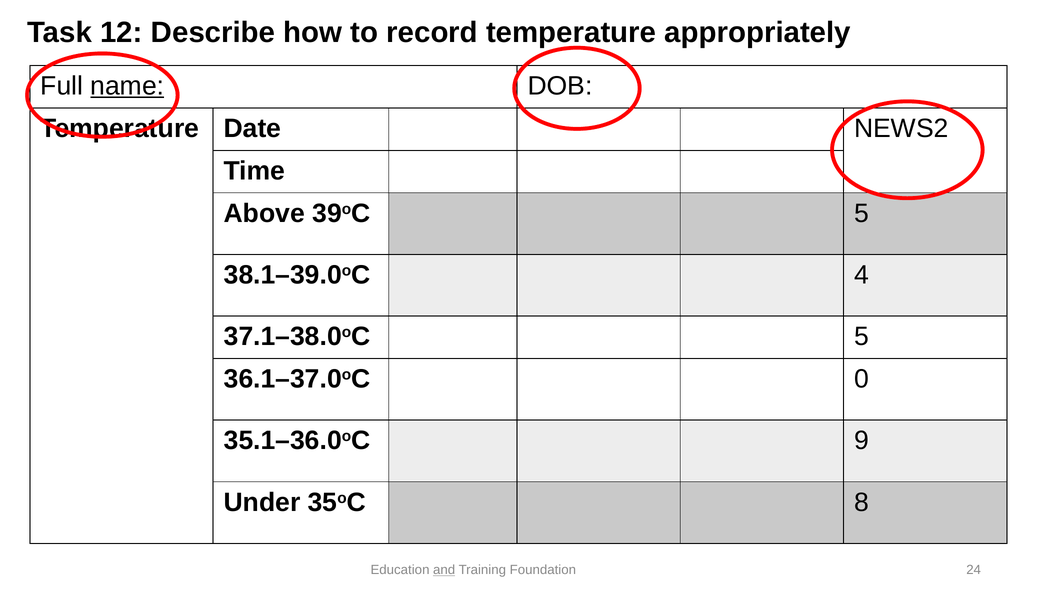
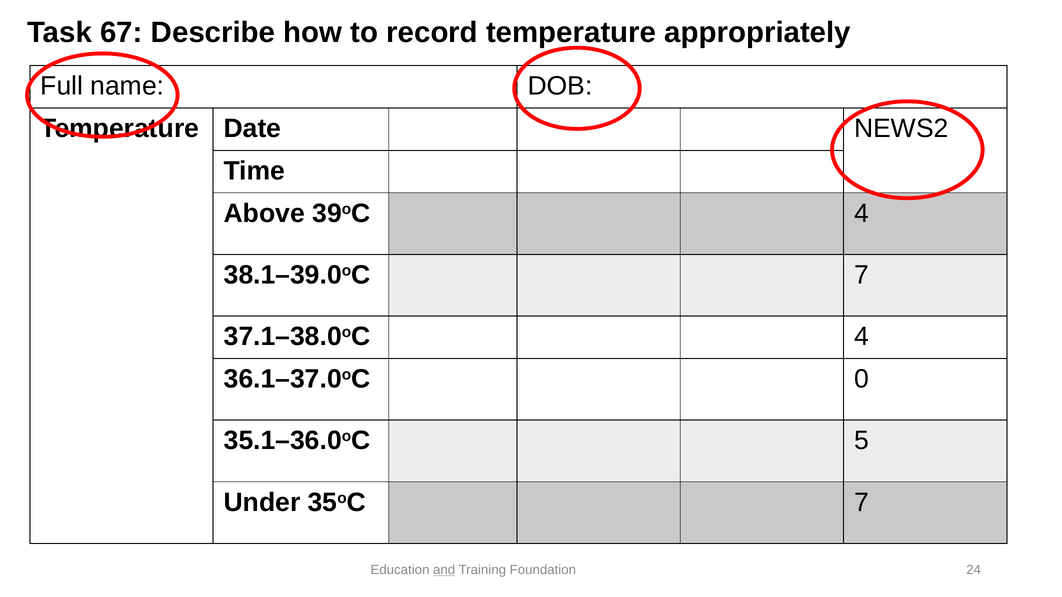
12: 12 -> 67
name underline: present -> none
39oC 5: 5 -> 4
38.1–39.0oC 4: 4 -> 7
37.1–38.0oC 5: 5 -> 4
9: 9 -> 5
35oC 8: 8 -> 7
